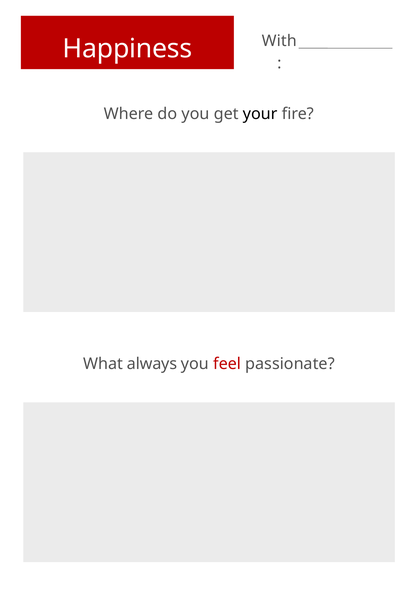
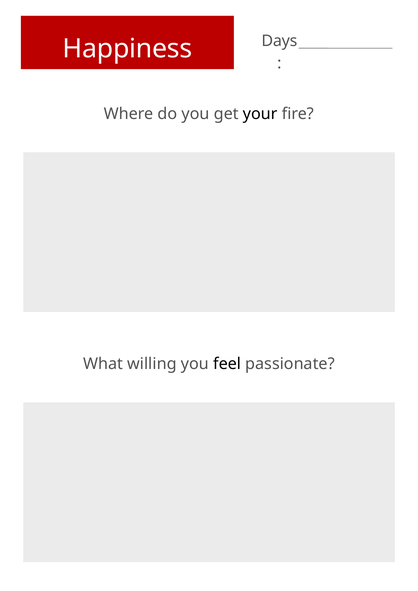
With: With -> Days
always: always -> willing
feel colour: red -> black
